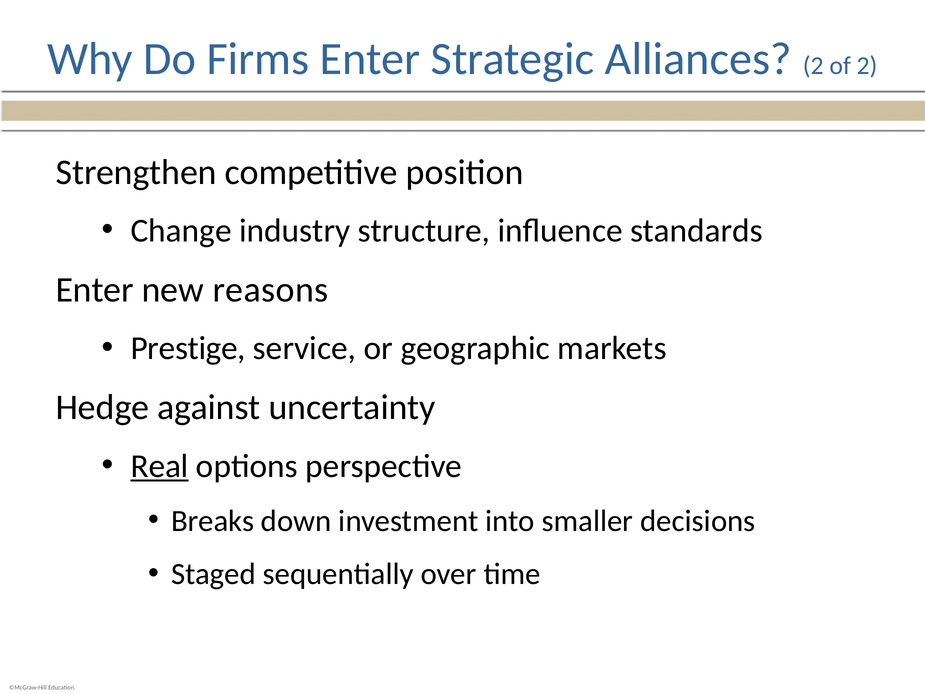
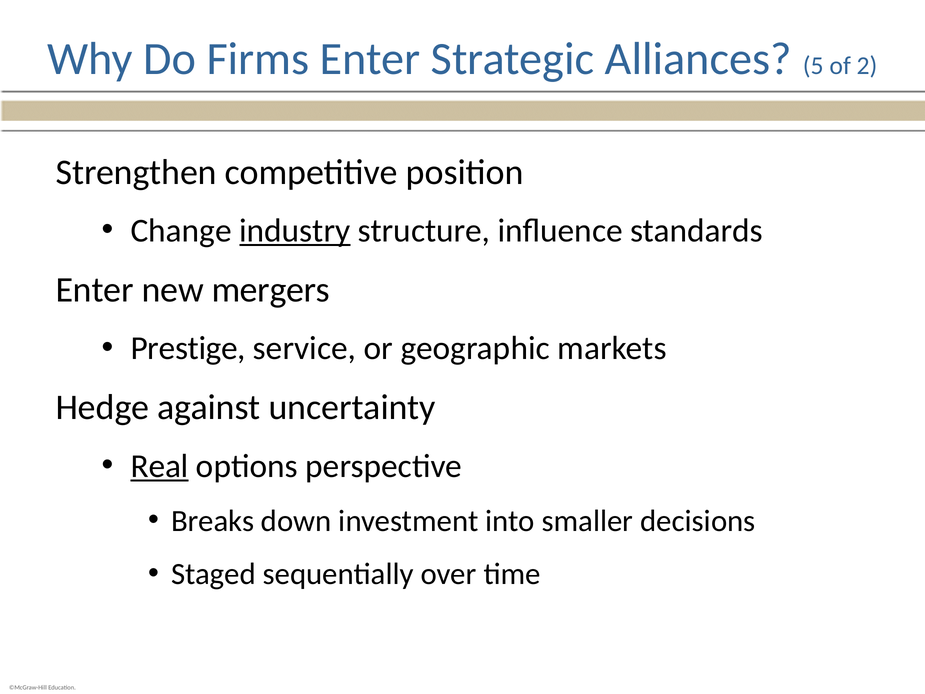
Alliances 2: 2 -> 5
industry underline: none -> present
reasons: reasons -> mergers
